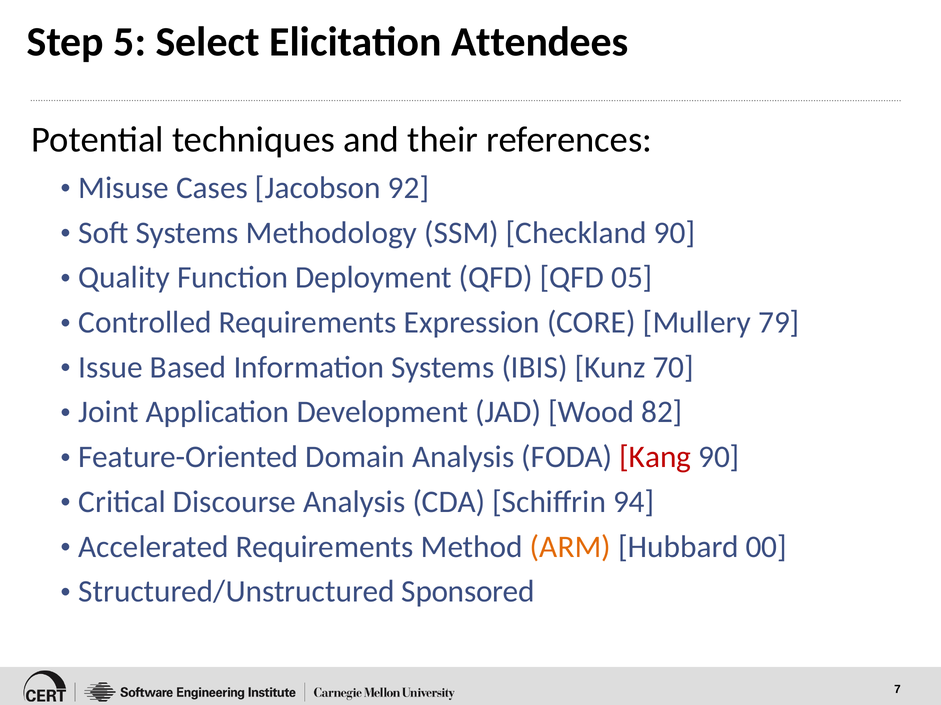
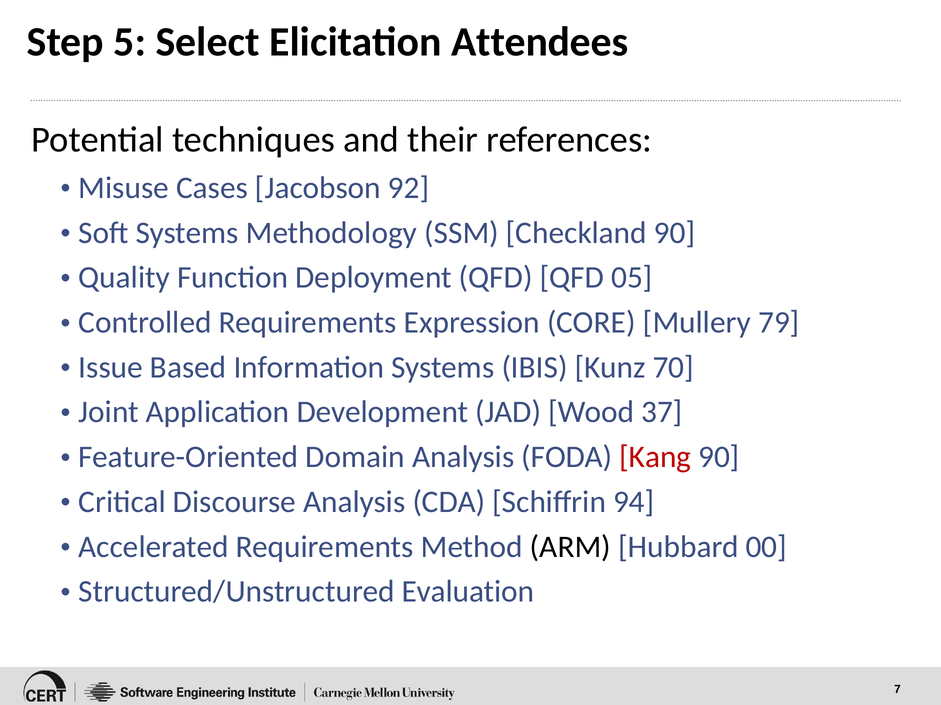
82: 82 -> 37
ARM colour: orange -> black
Sponsored: Sponsored -> Evaluation
